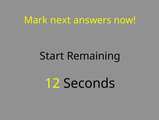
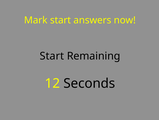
Mark next: next -> start
